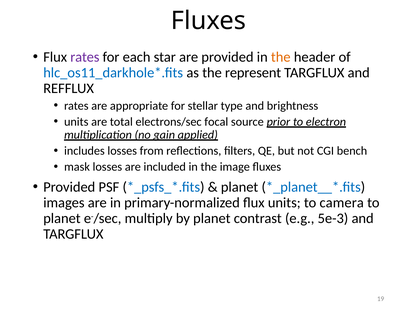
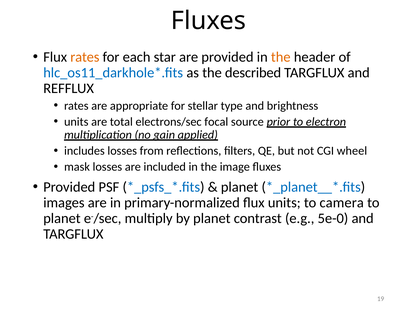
rates at (85, 57) colour: purple -> orange
represent: represent -> described
bench: bench -> wheel
5e-3: 5e-3 -> 5e-0
